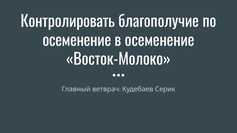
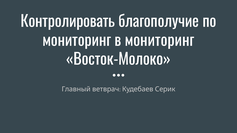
осеменение at (77, 41): осеменение -> мониторинг
в осеменение: осеменение -> мониторинг
